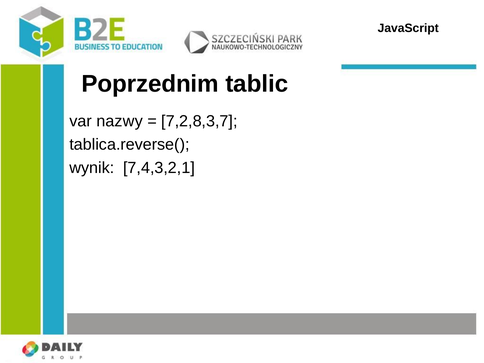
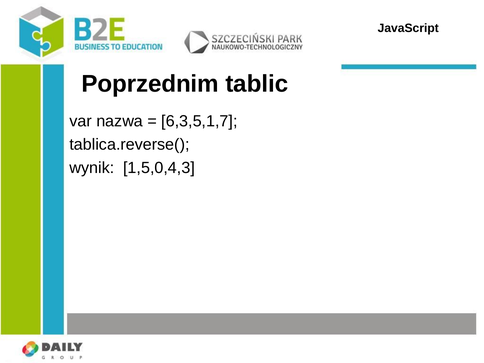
nazwy: nazwy -> nazwa
7,2,8,3,7: 7,2,8,3,7 -> 6,3,5,1,7
7,4,3,2,1: 7,4,3,2,1 -> 1,5,0,4,3
